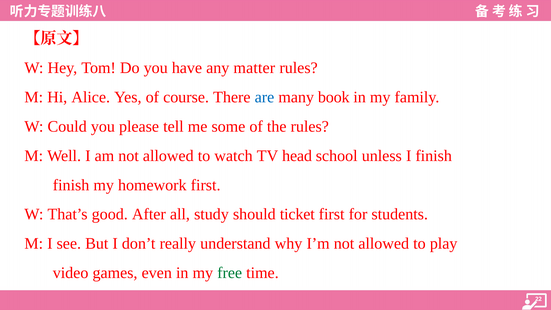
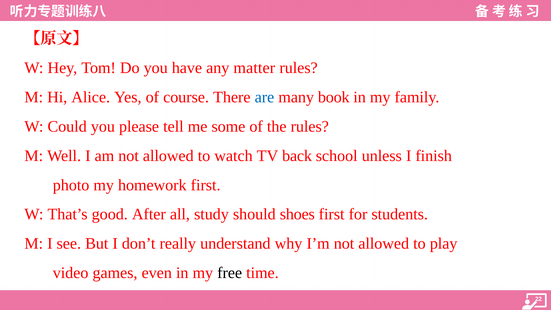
head: head -> back
finish at (71, 185): finish -> photo
ticket: ticket -> shoes
free colour: green -> black
